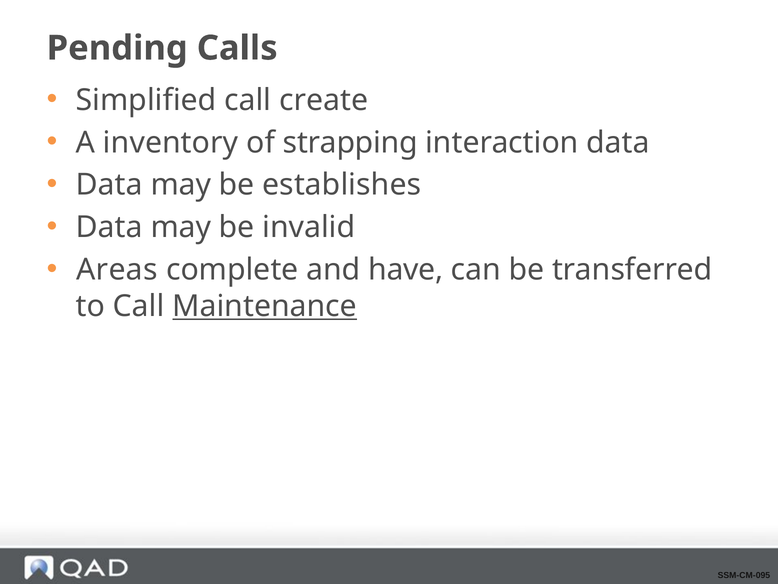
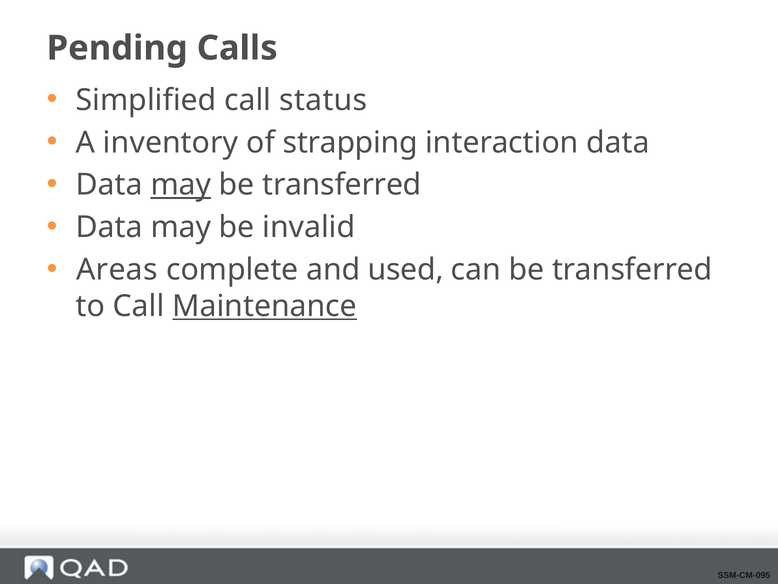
create: create -> status
may at (181, 185) underline: none -> present
establishes at (342, 185): establishes -> transferred
have: have -> used
